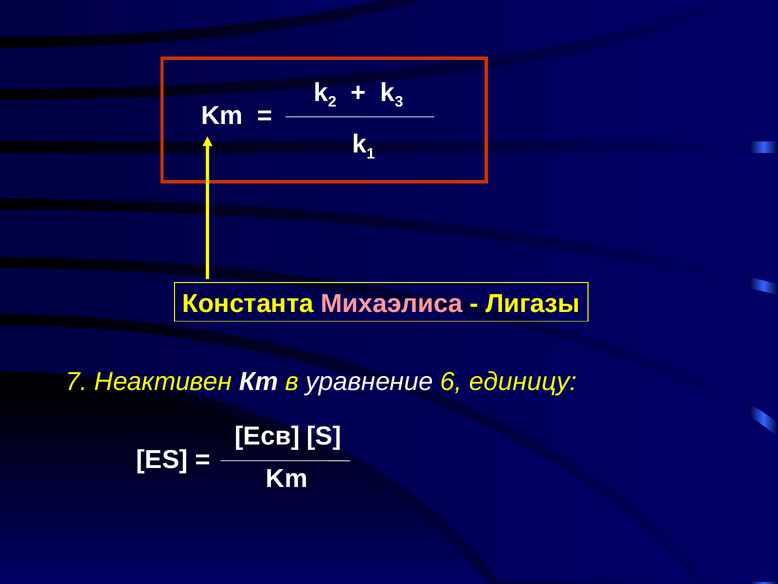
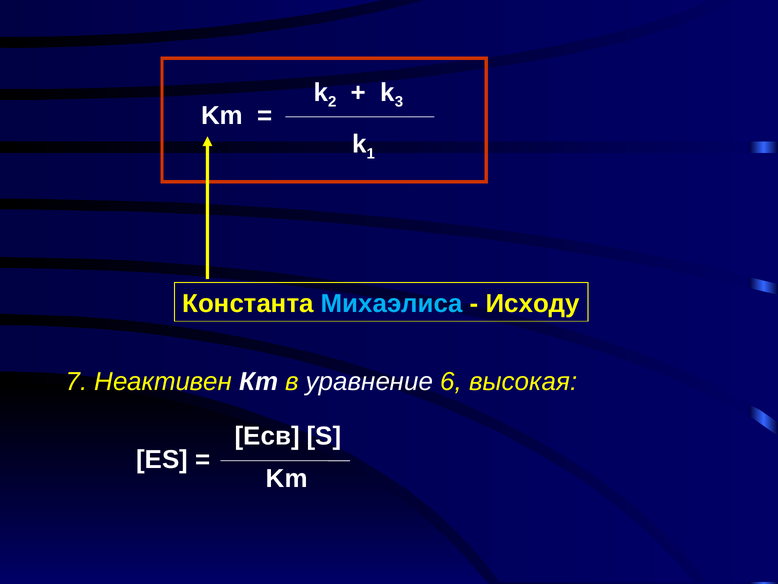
Михаэлиса colour: pink -> light blue
Лигазы: Лигазы -> Исходу
единицу: единицу -> высокая
